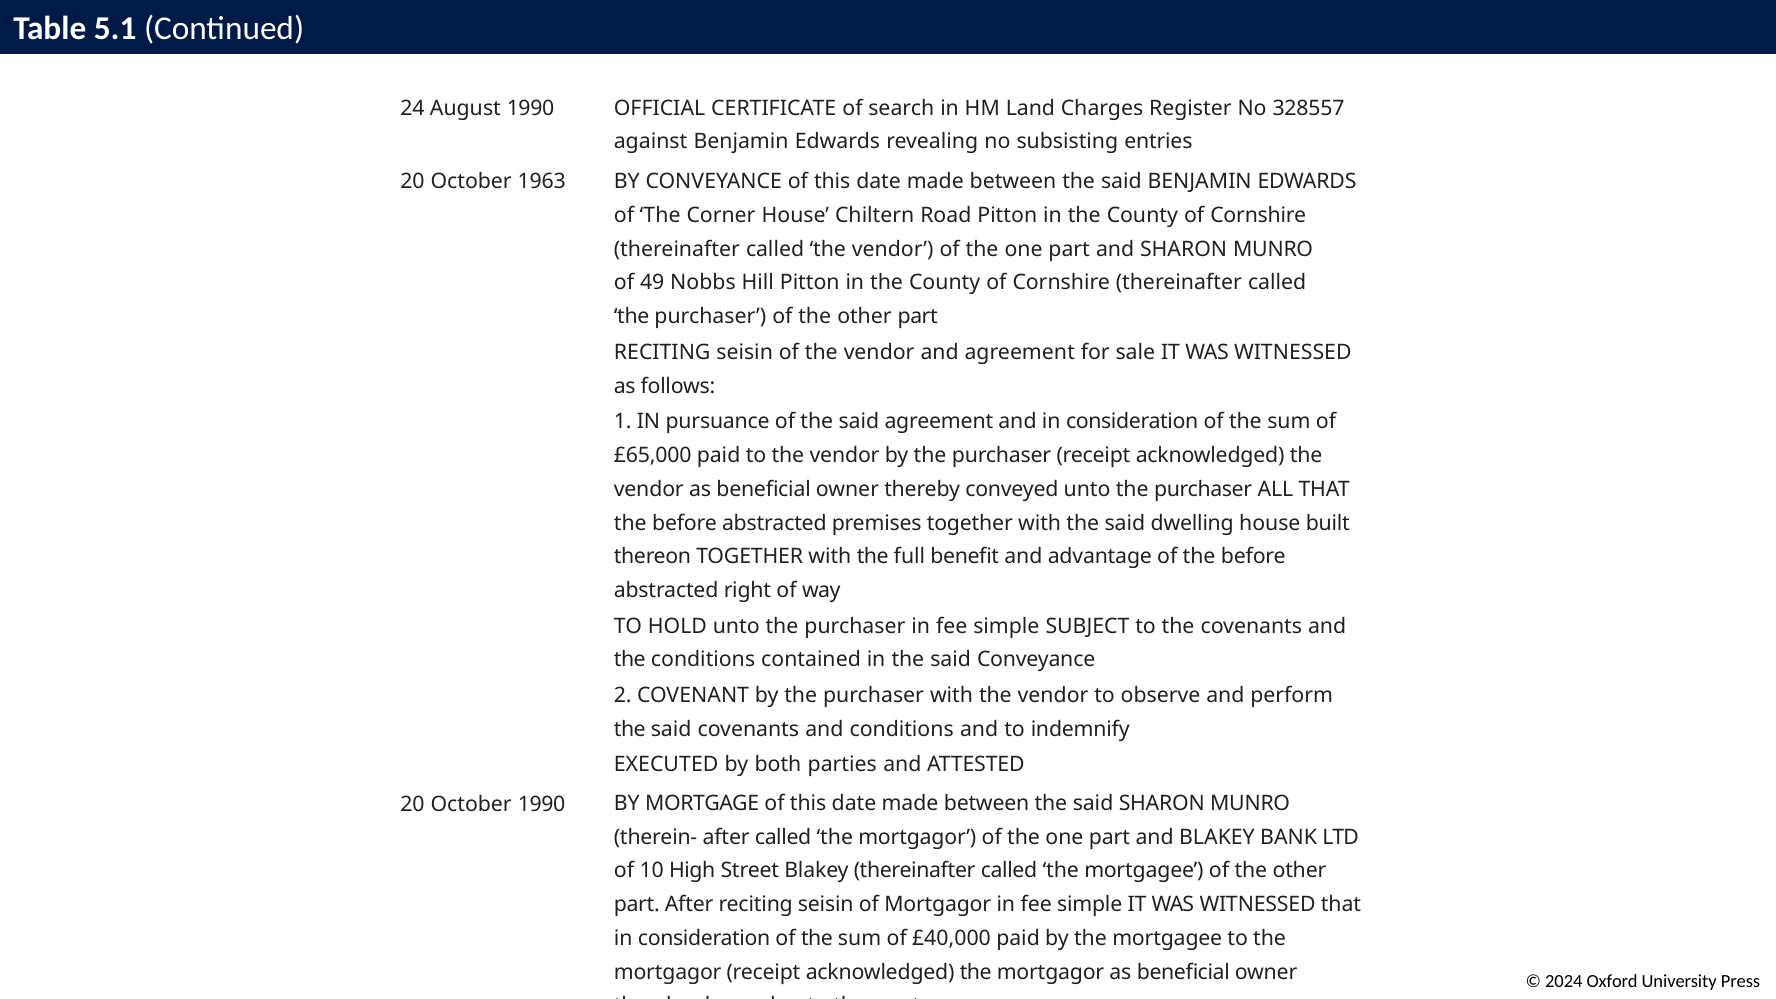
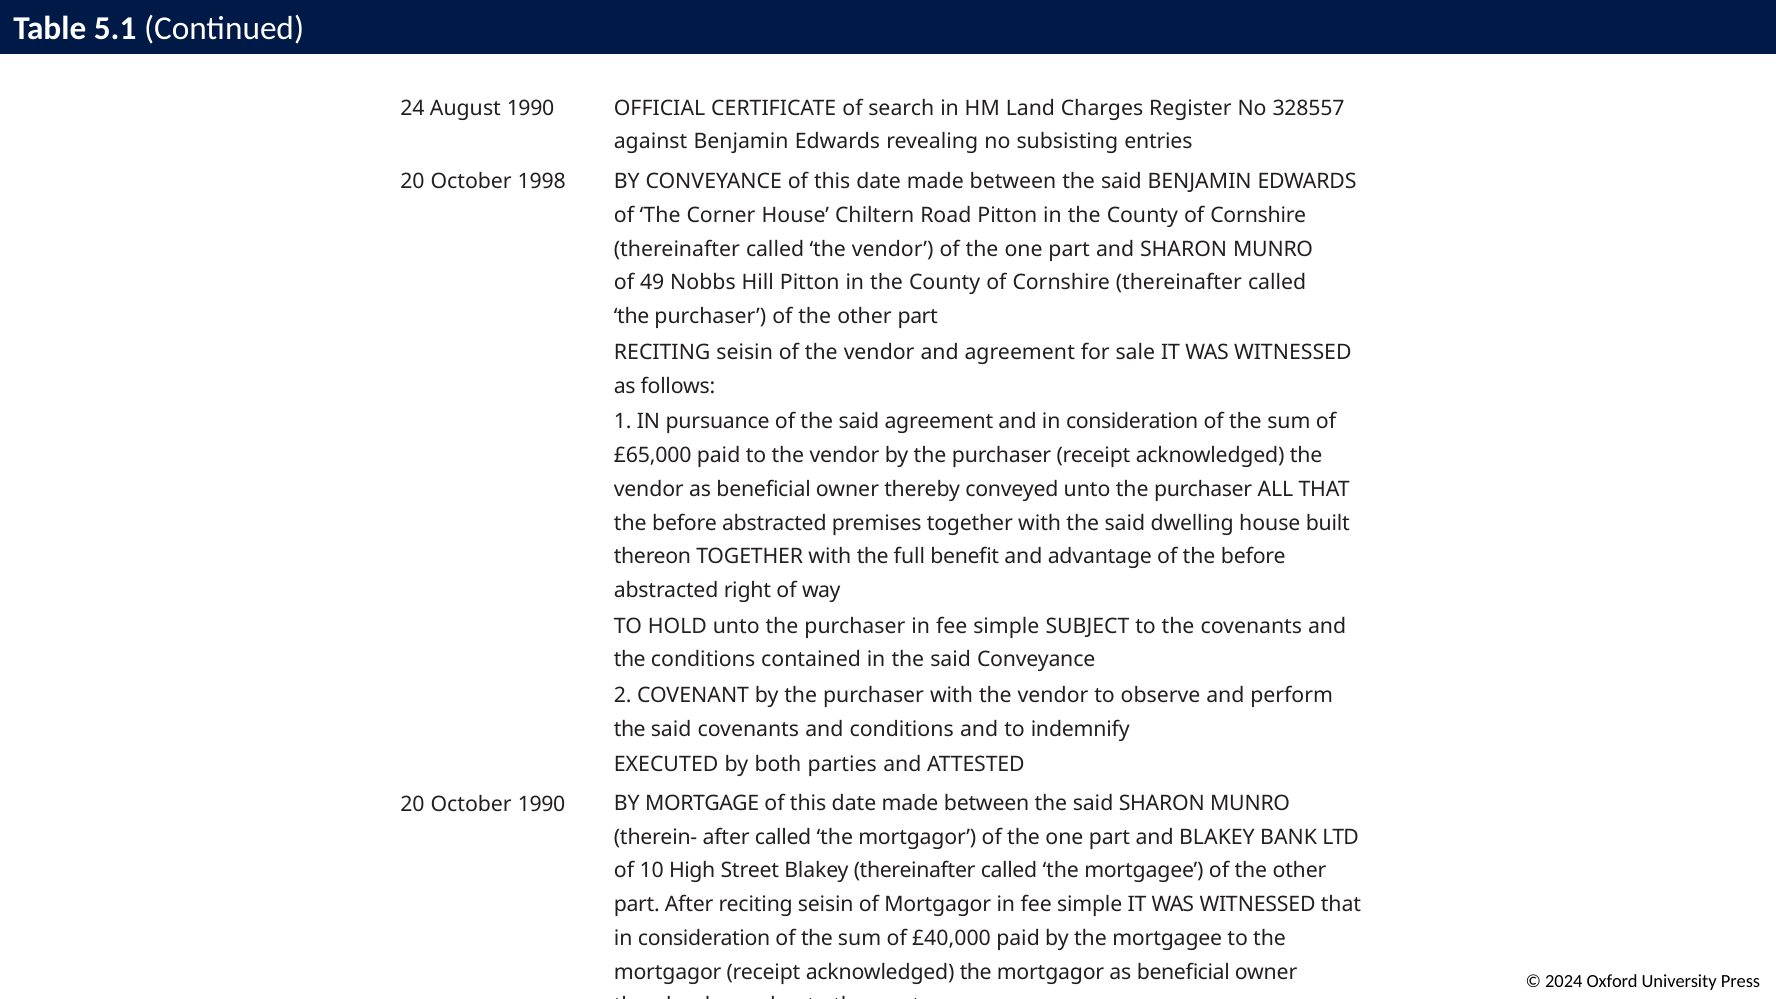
1963: 1963 -> 1998
